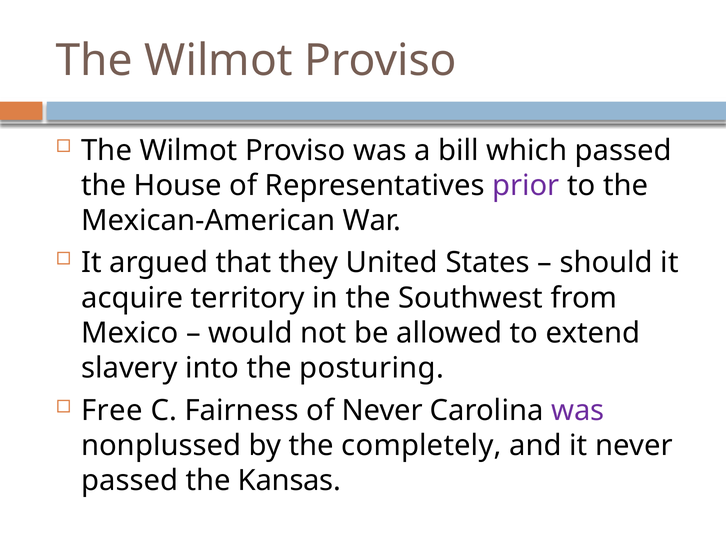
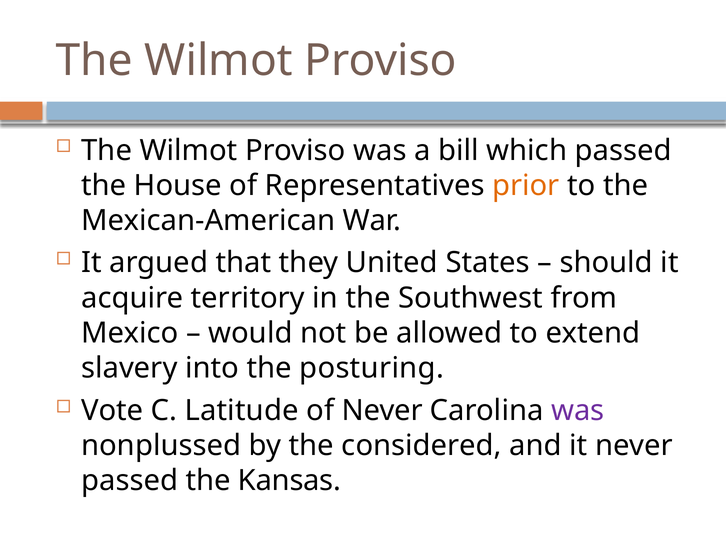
prior colour: purple -> orange
Free: Free -> Vote
Fairness: Fairness -> Latitude
completely: completely -> considered
